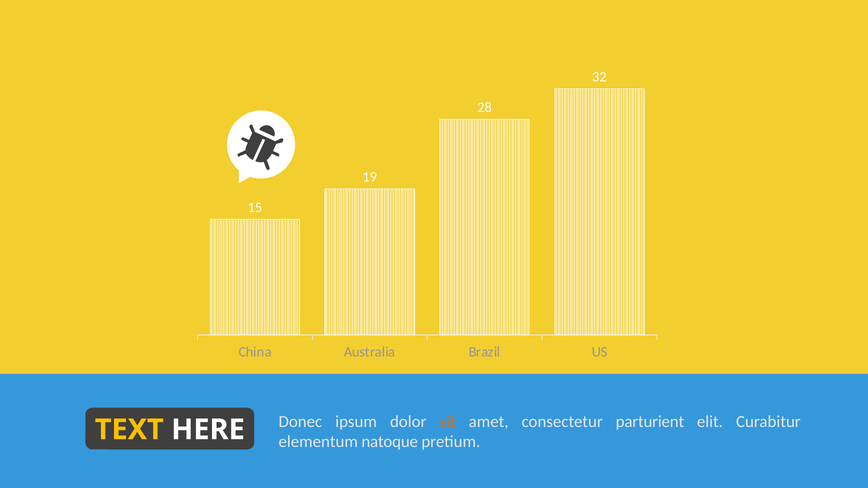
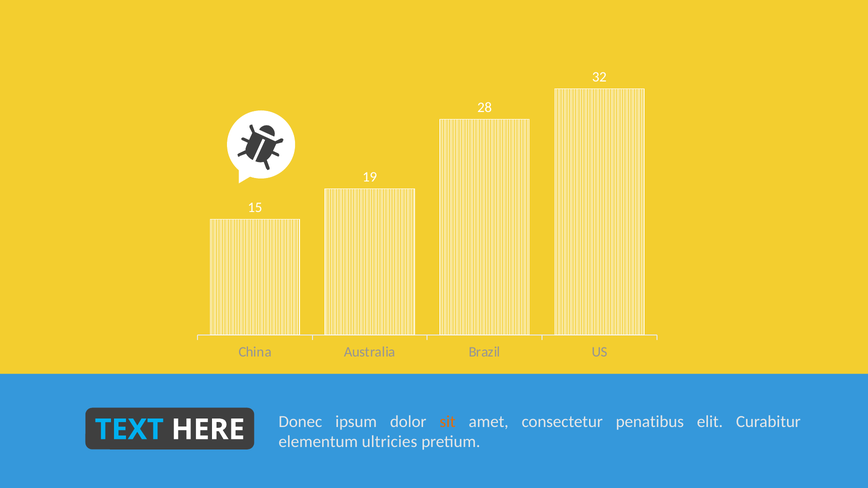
parturient: parturient -> penatibus
TEXT colour: yellow -> light blue
natoque: natoque -> ultricies
